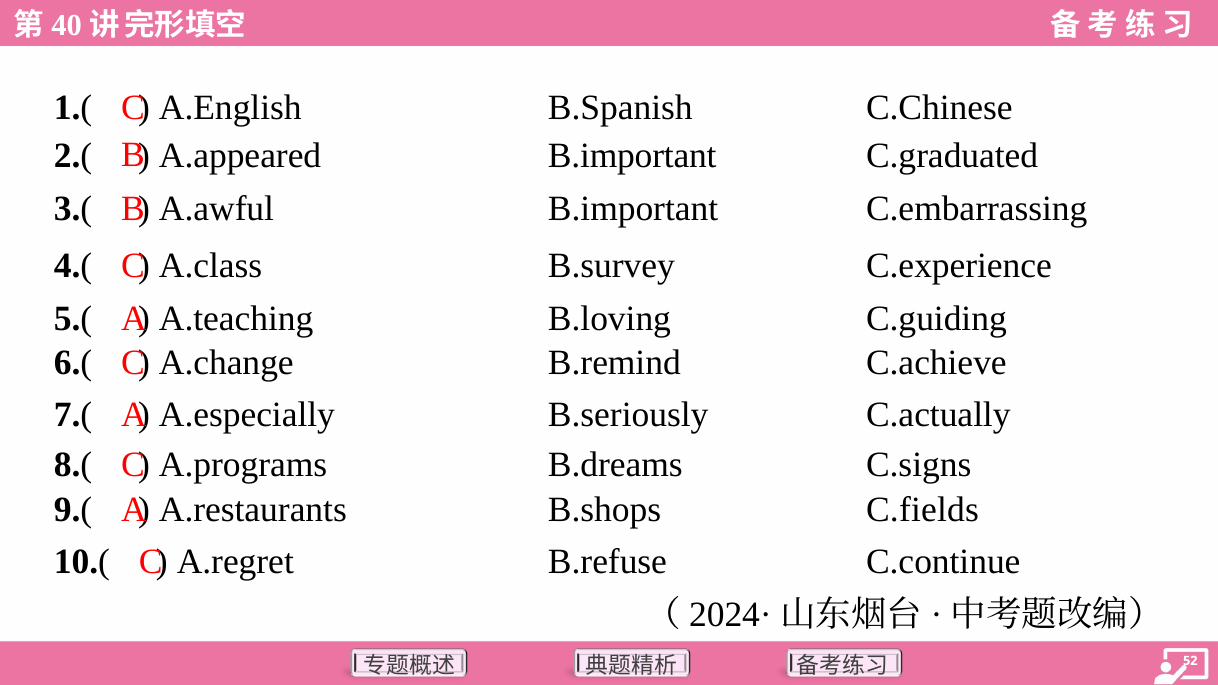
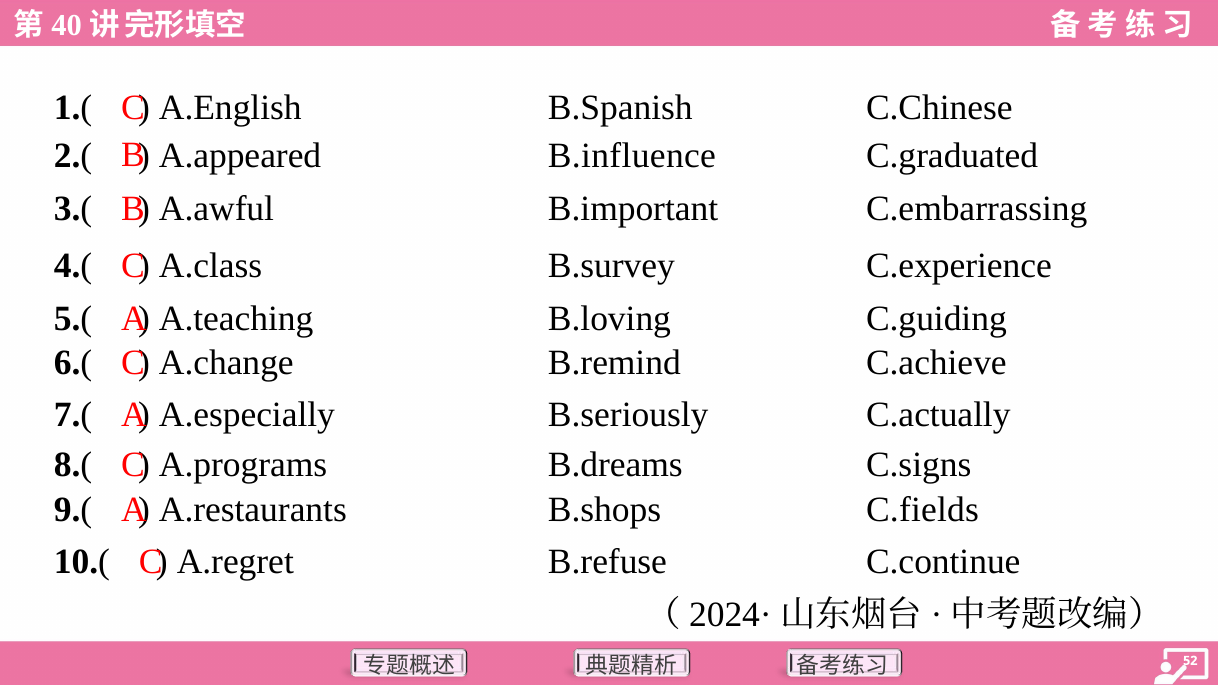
A.appeared B.important: B.important -> B.influence
